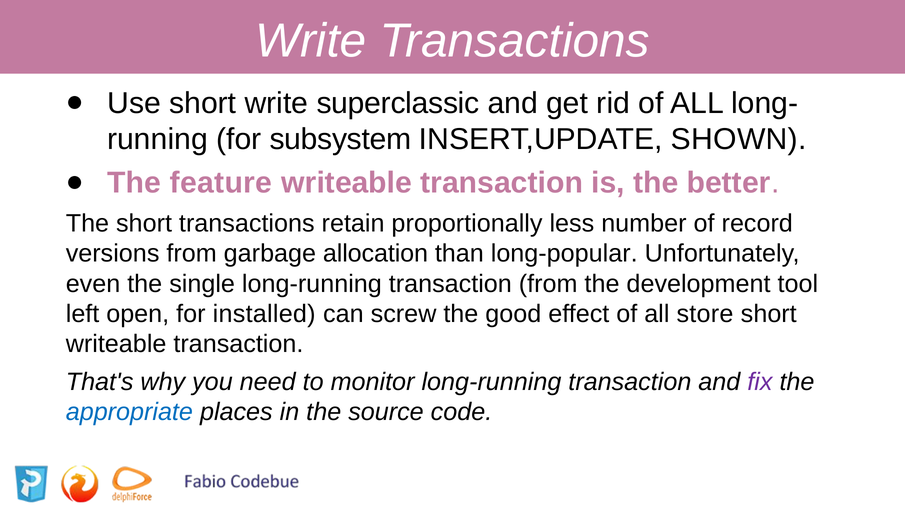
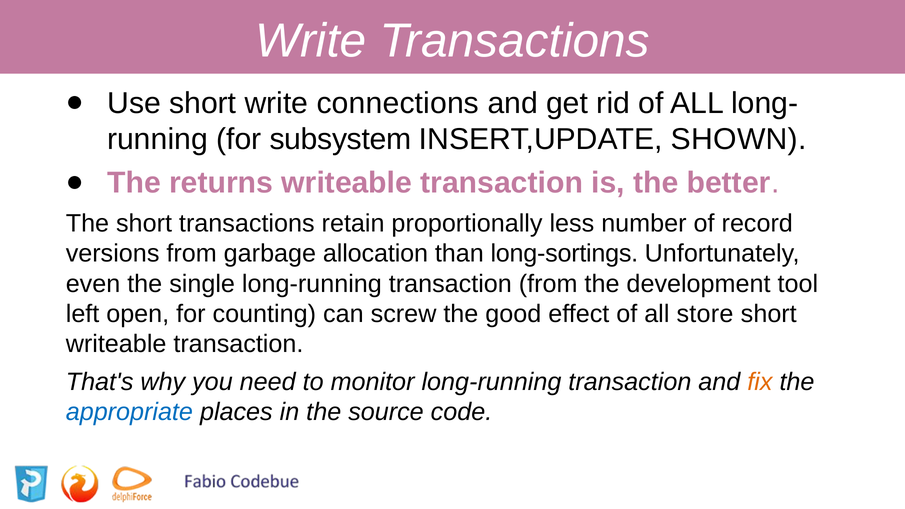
superclassic: superclassic -> connections
feature: feature -> returns
long-popular: long-popular -> long-sortings
installed: installed -> counting
fix colour: purple -> orange
